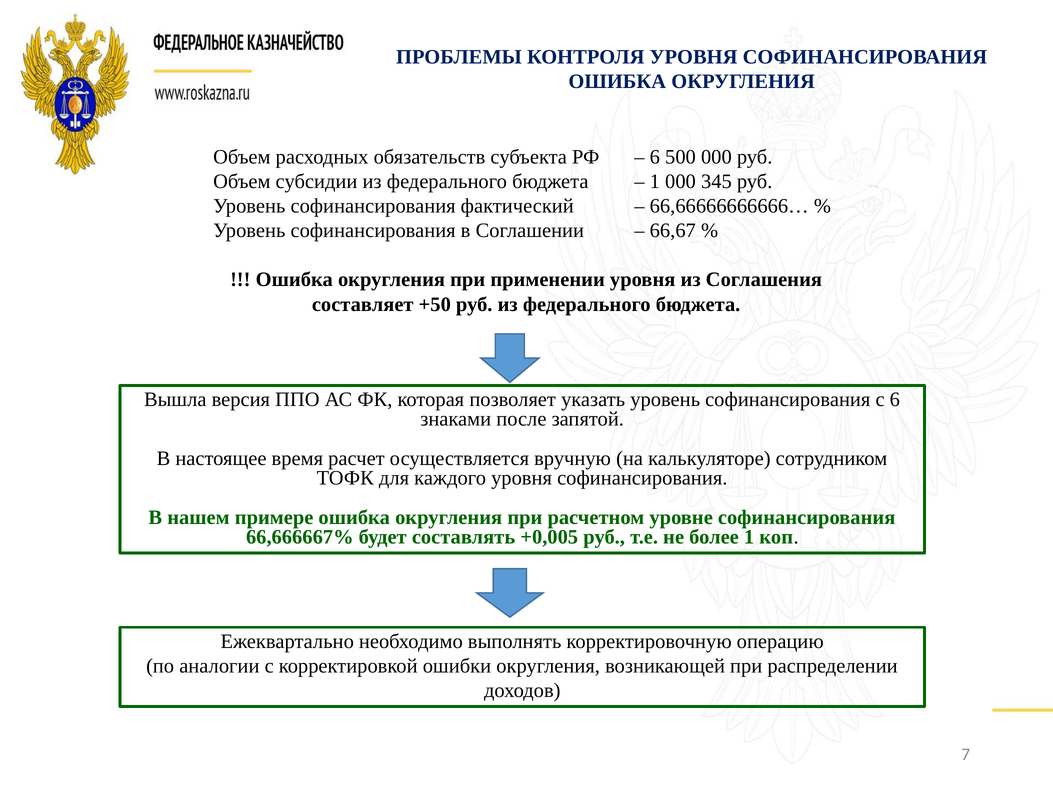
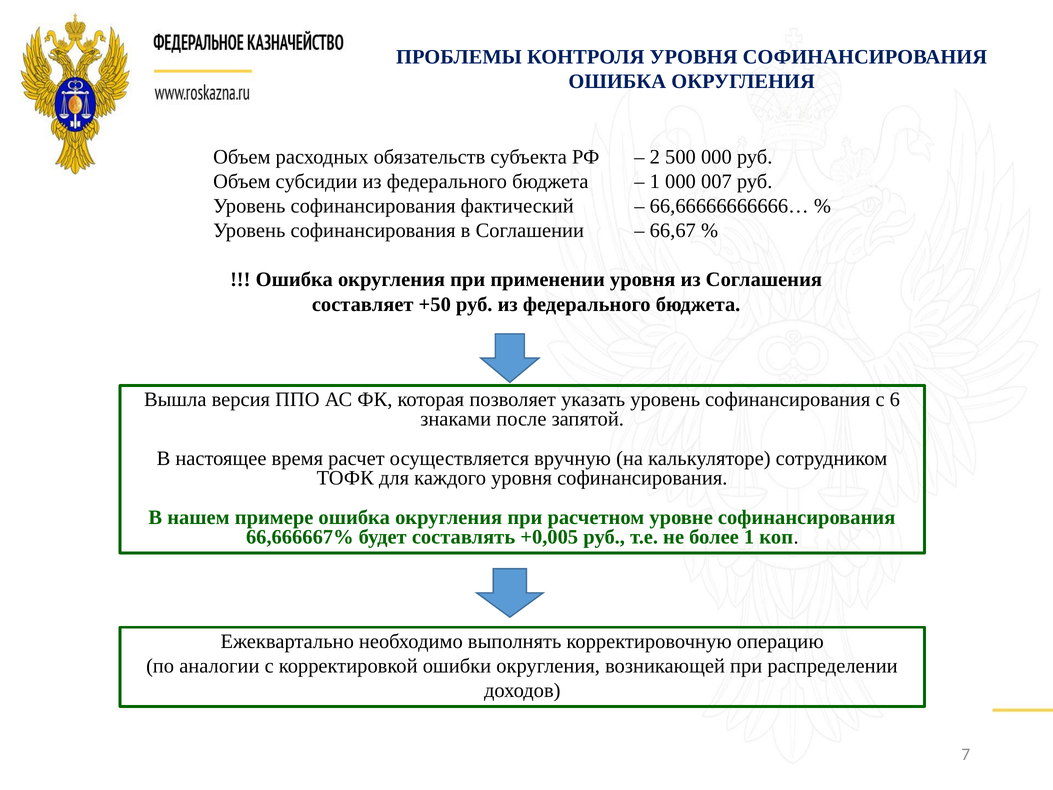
6 at (655, 157): 6 -> 2
345: 345 -> 007
